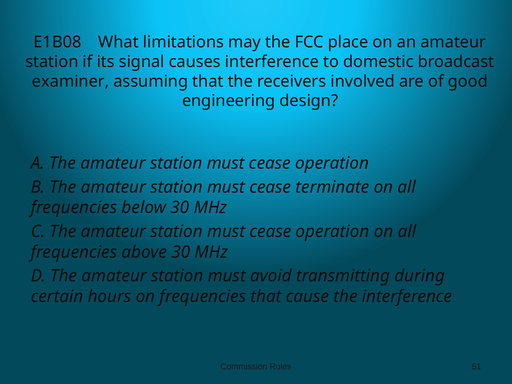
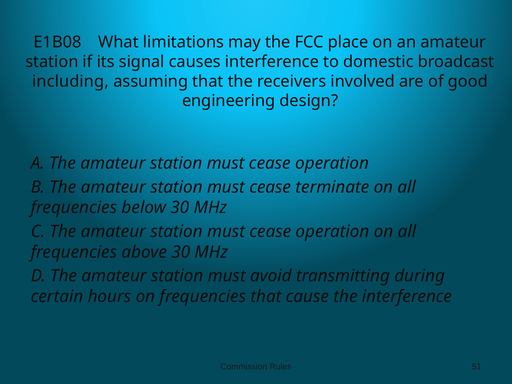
examiner: examiner -> including
